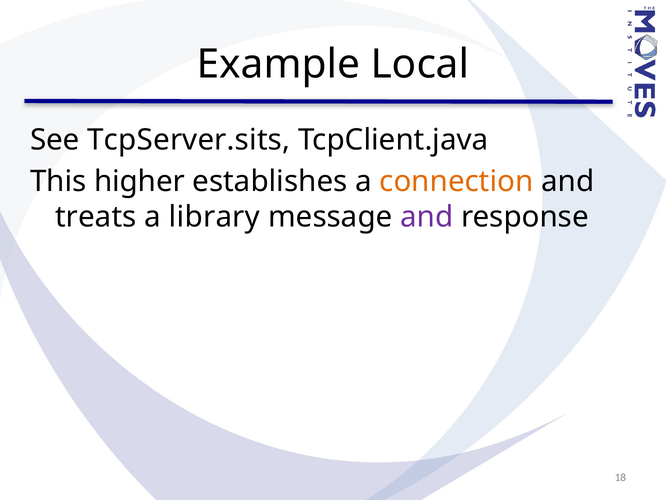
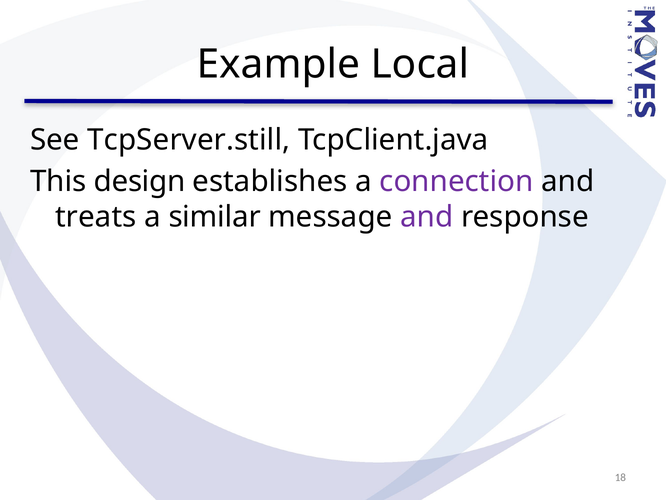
TcpServer.sits: TcpServer.sits -> TcpServer.still
higher: higher -> design
connection colour: orange -> purple
library: library -> similar
